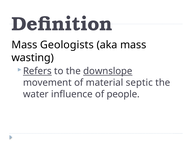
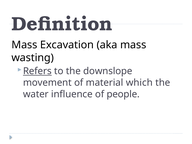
Geologists: Geologists -> Excavation
downslope underline: present -> none
septic: septic -> which
